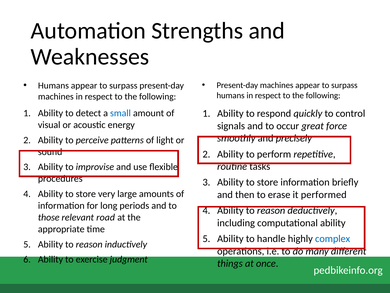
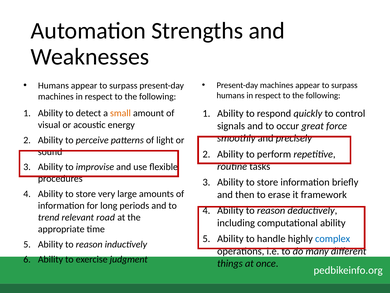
small colour: blue -> orange
performed: performed -> framework
those: those -> trend
